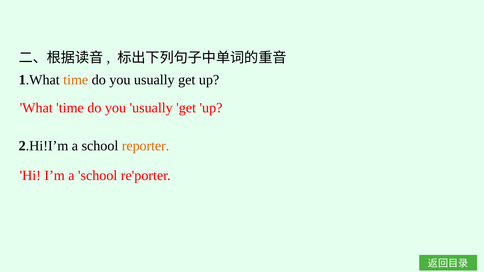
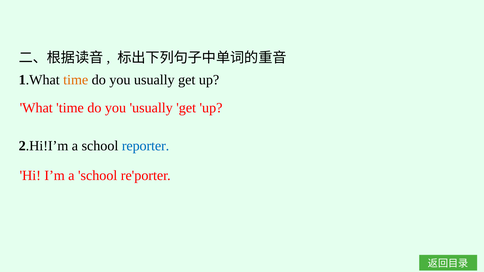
reporter colour: orange -> blue
